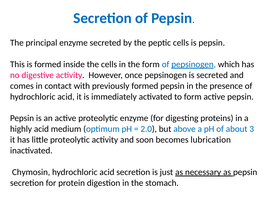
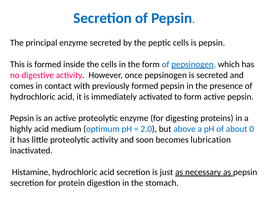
3: 3 -> 0
Chymosin: Chymosin -> Histamine
